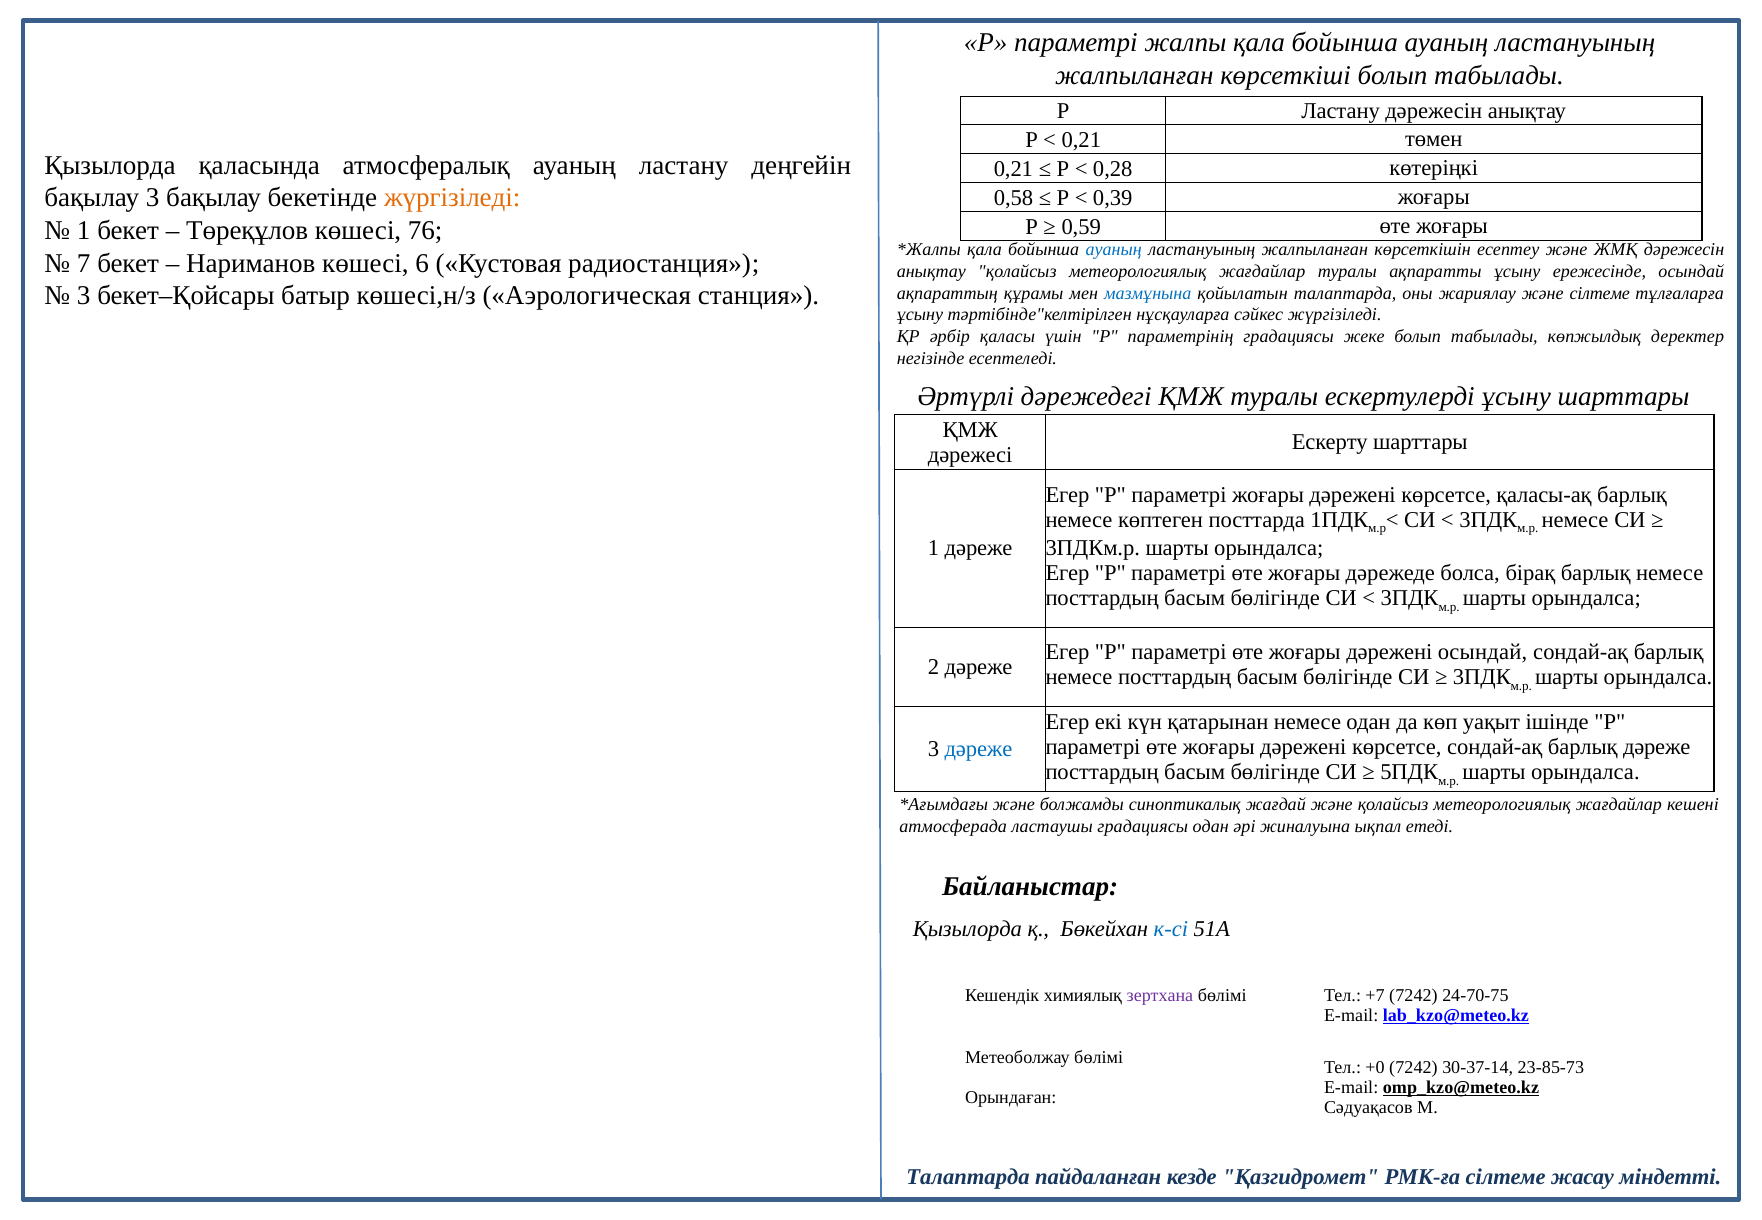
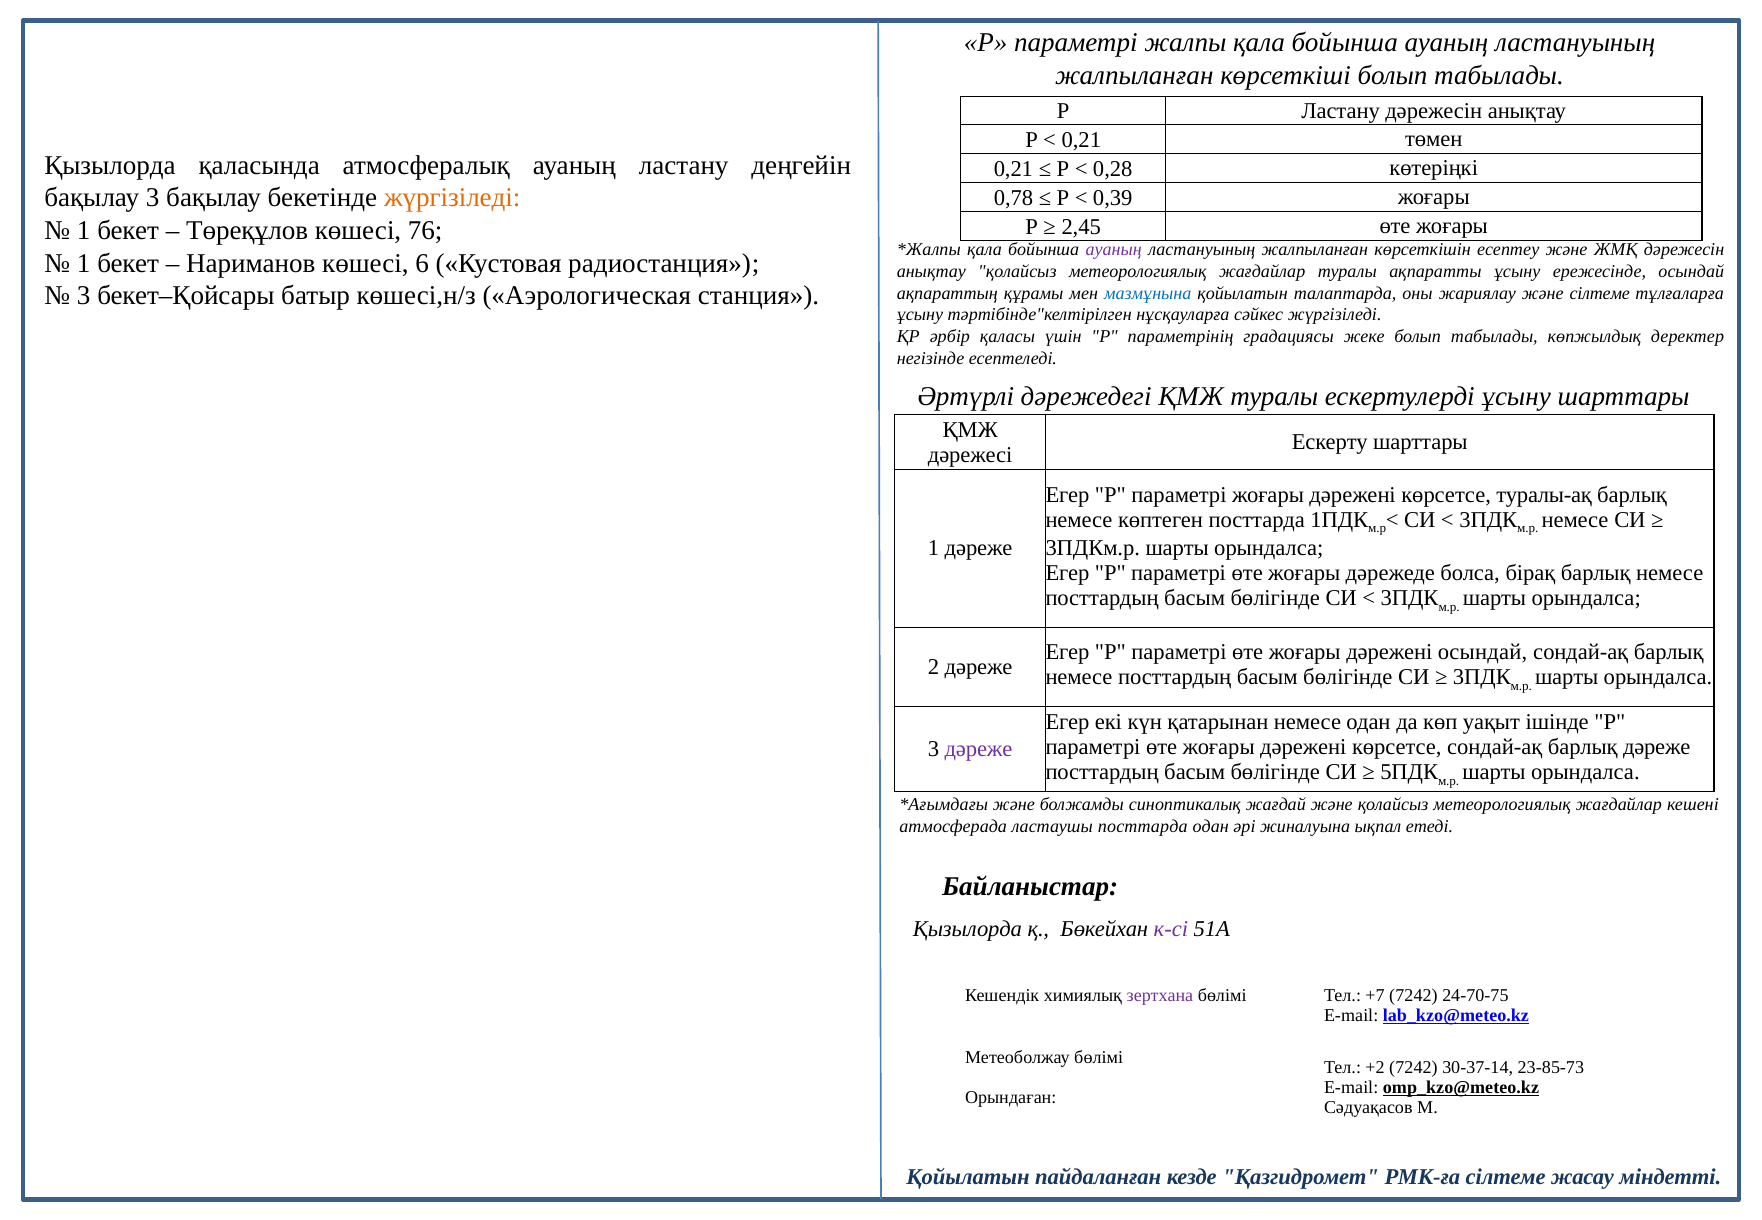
0,58: 0,58 -> 0,78
0,59: 0,59 -> 2,45
ауаның at (1114, 250) colour: blue -> purple
7 at (84, 263): 7 -> 1
қаласы-ақ: қаласы-ақ -> туралы-ақ
дәреже at (979, 749) colour: blue -> purple
ластаушы градациясы: градациясы -> посттарда
к-сі colour: blue -> purple
+0: +0 -> +2
Талаптарда at (968, 1177): Талаптарда -> Қойылатын
